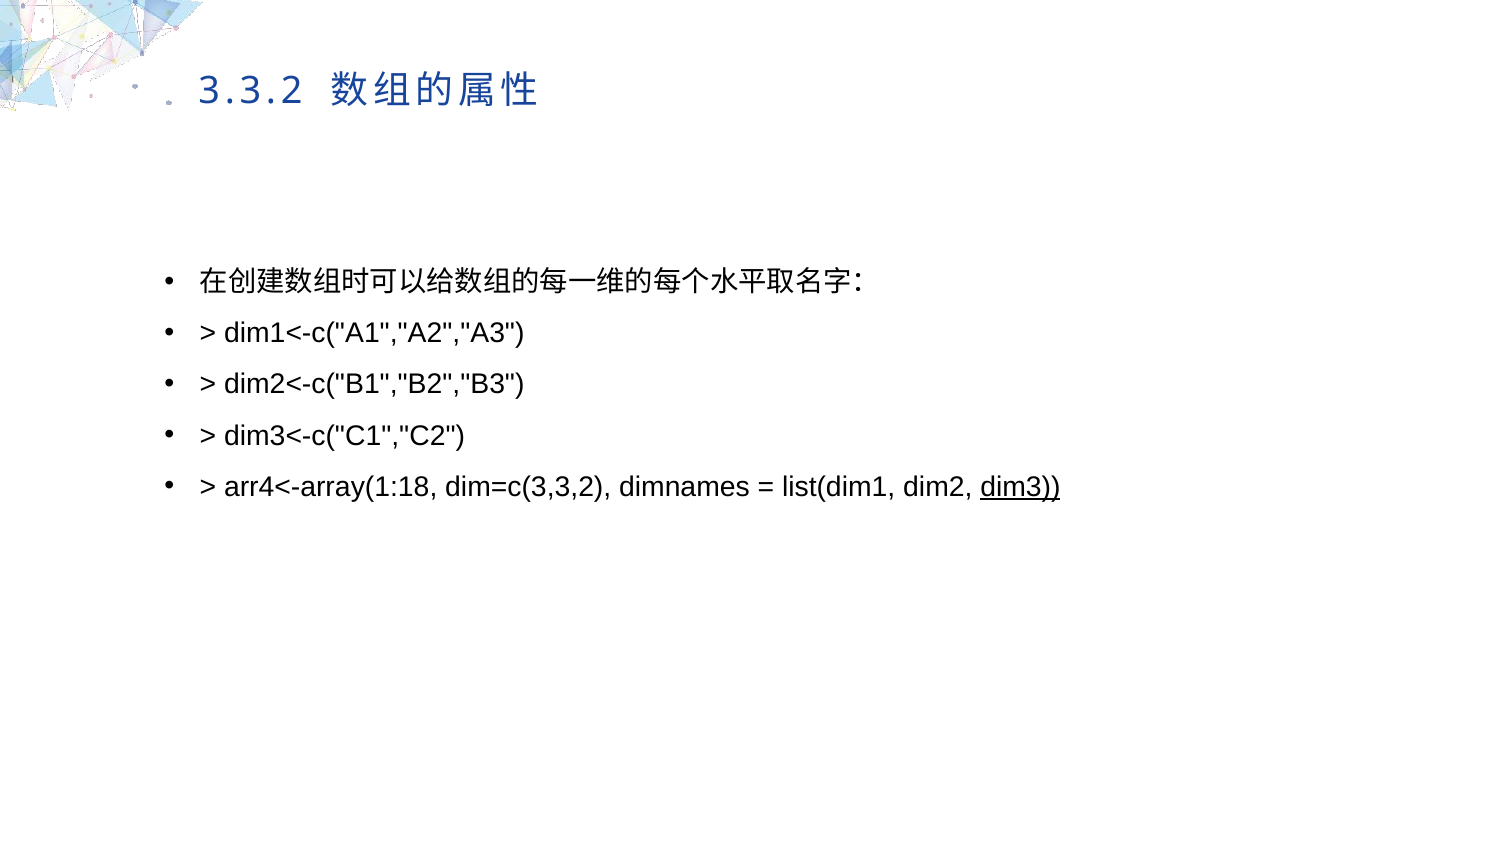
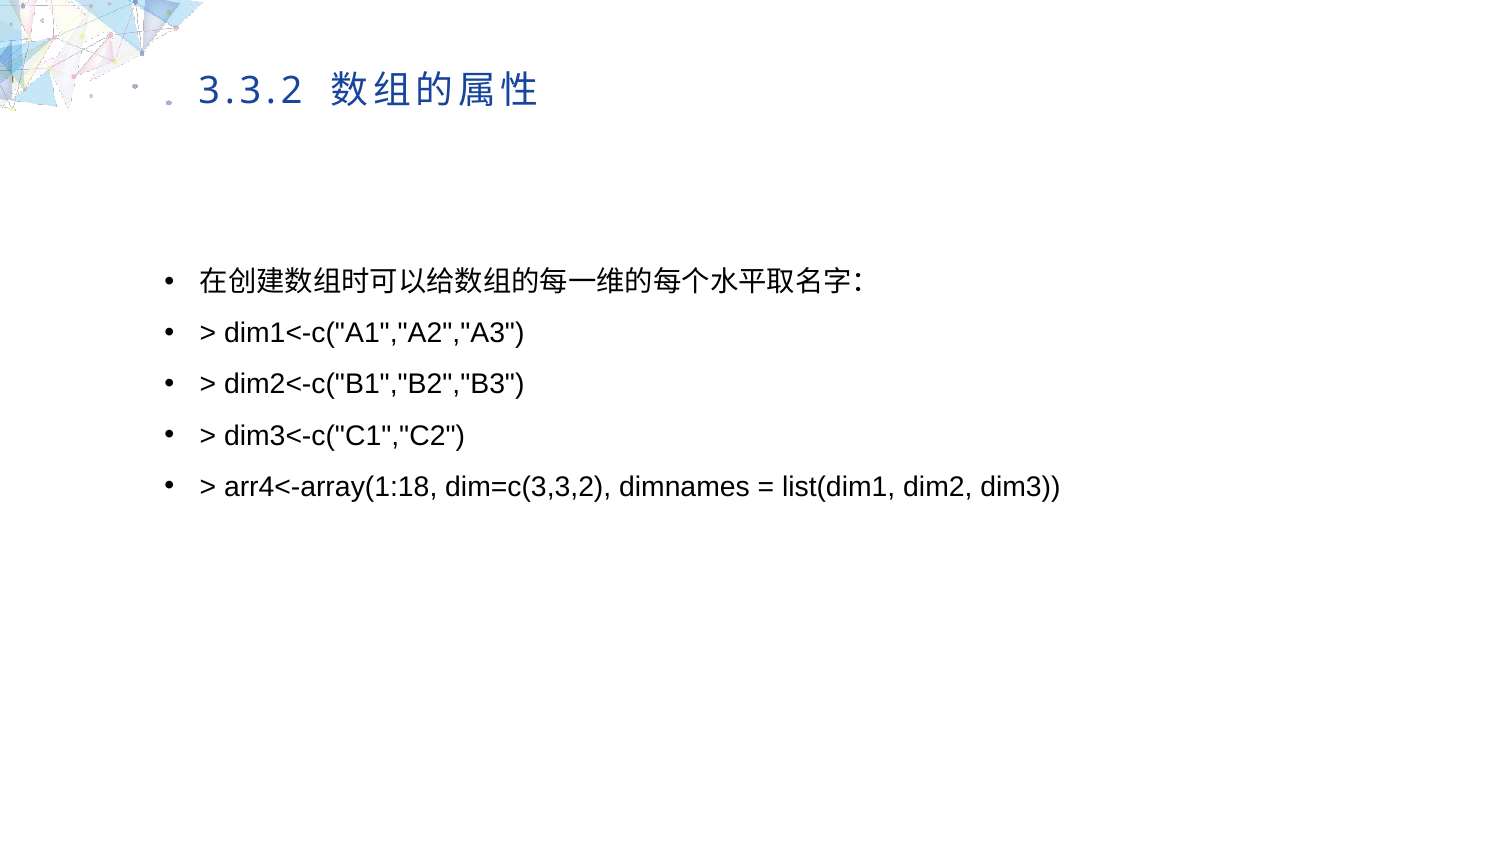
dim3 underline: present -> none
